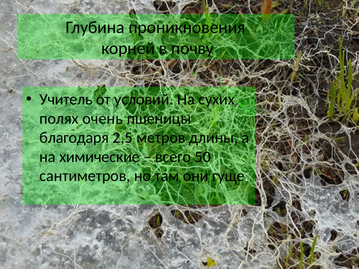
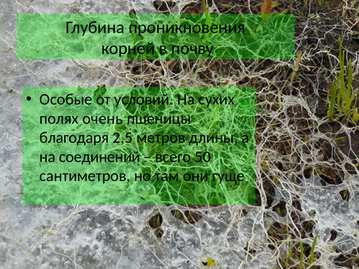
Учитель: Учитель -> Особые
химические: химические -> соединений
